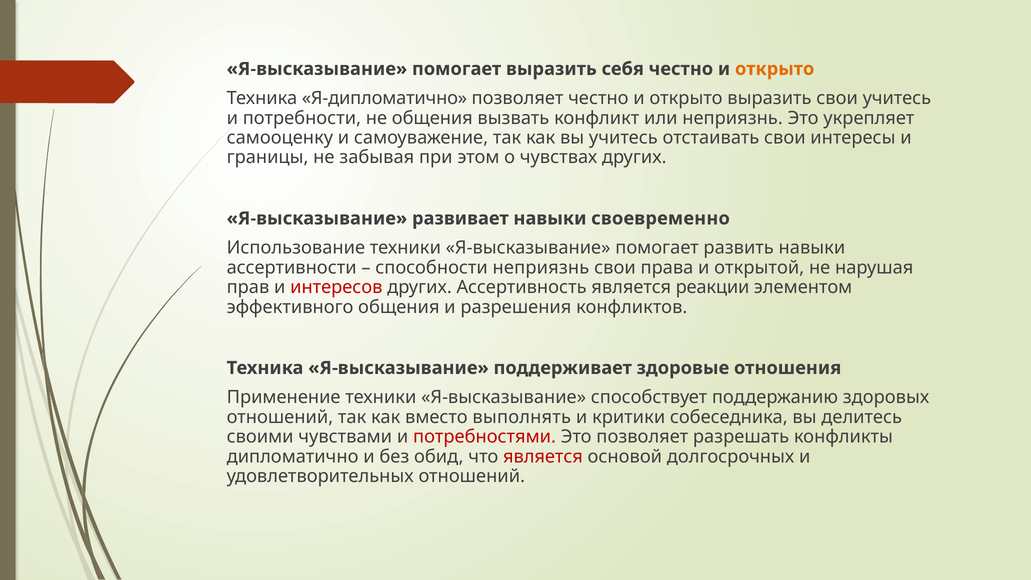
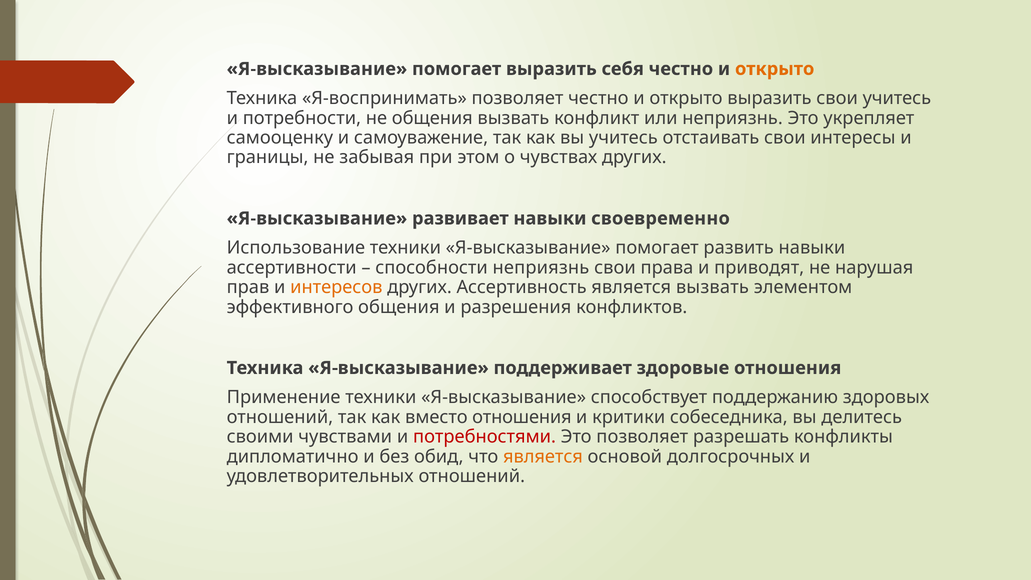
Я-дипломатично: Я-дипломатично -> Я-воспринимать
открытой: открытой -> приводят
интересов colour: red -> orange
является реакции: реакции -> вызвать
вместо выполнять: выполнять -> отношения
является at (543, 456) colour: red -> orange
